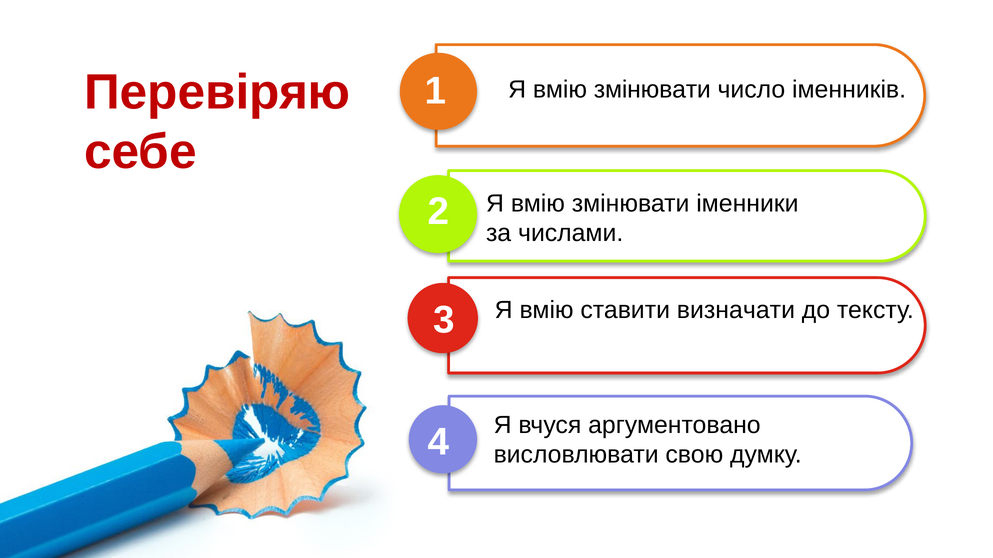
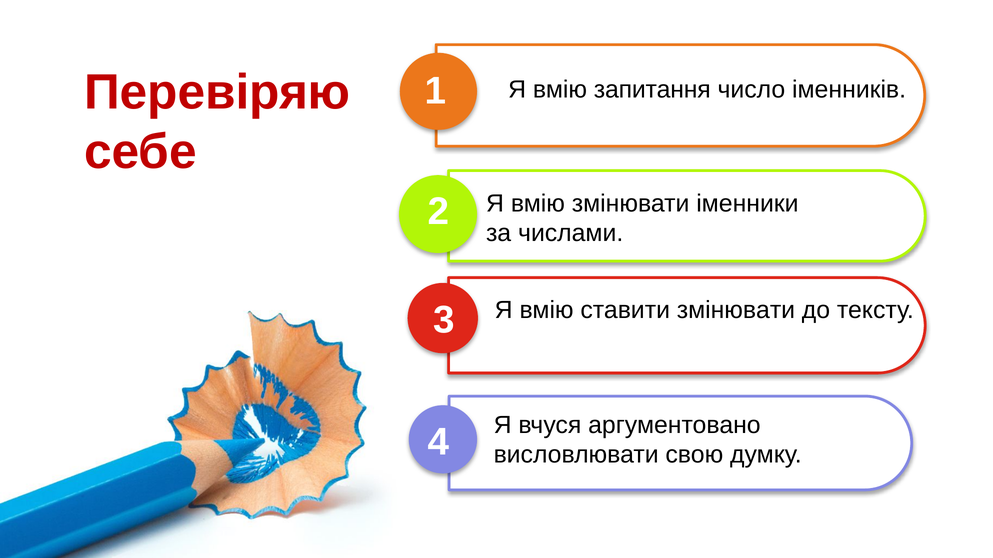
змінювати at (652, 90): змінювати -> запитання
ставити визначати: визначати -> змінювати
